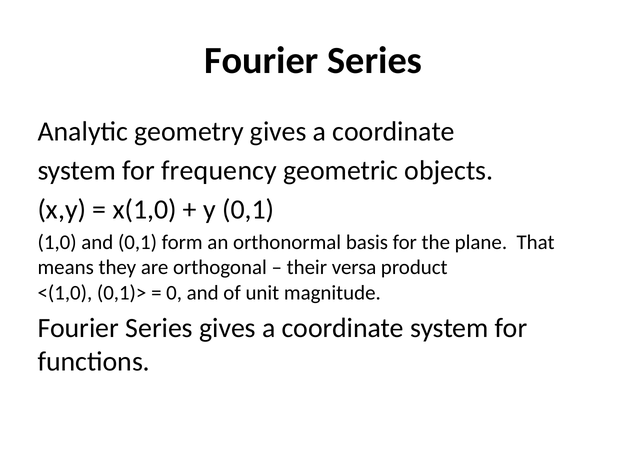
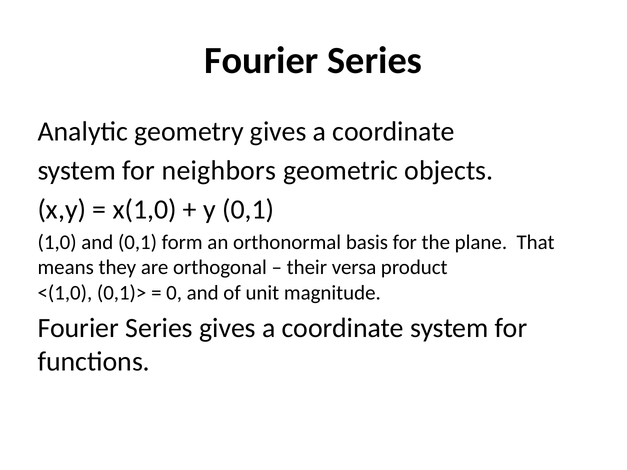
frequency: frequency -> neighbors
